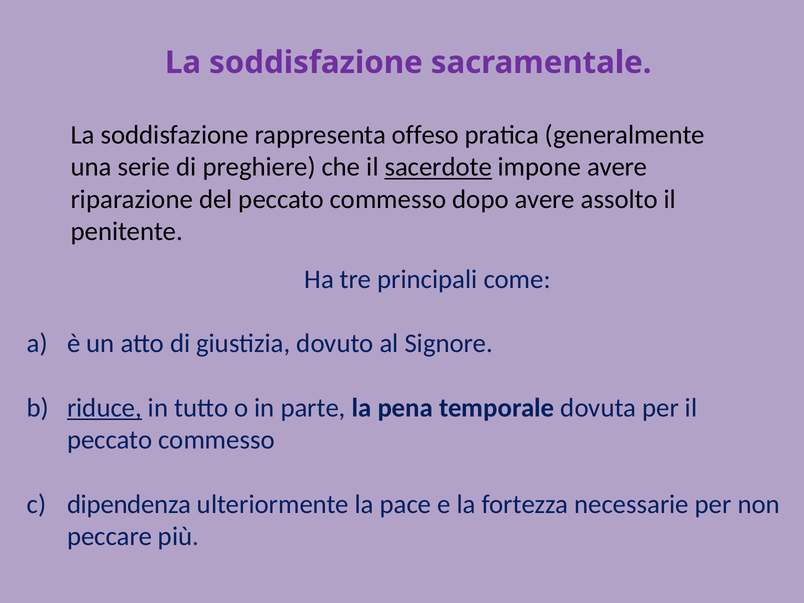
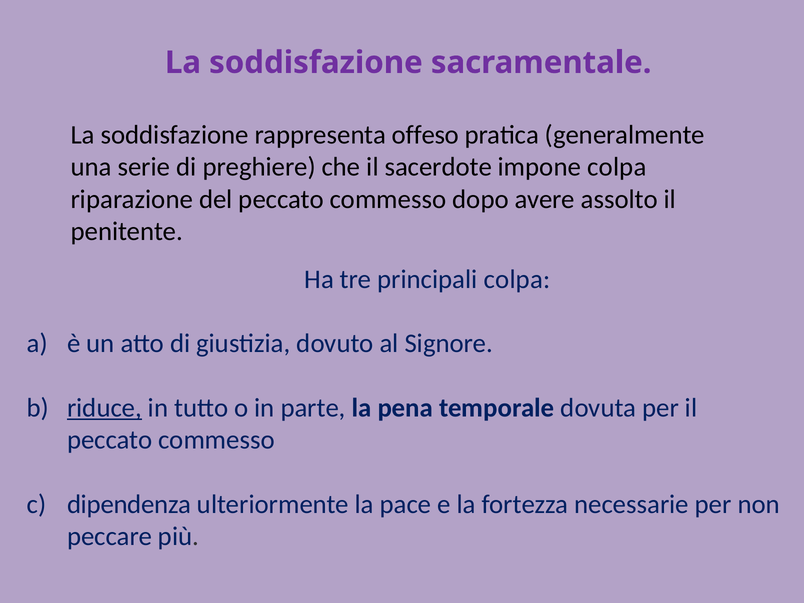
sacerdote underline: present -> none
impone avere: avere -> colpa
principali come: come -> colpa
